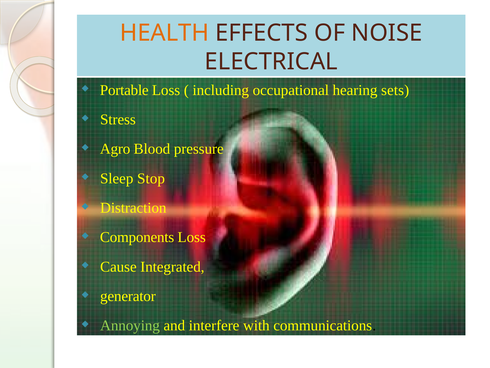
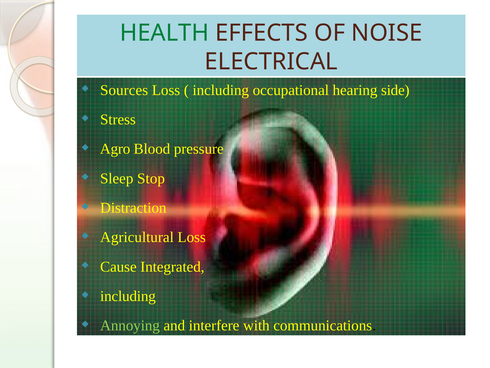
HEALTH colour: orange -> green
Portable: Portable -> Sources
sets: sets -> side
Components: Components -> Agricultural
generator at (128, 296): generator -> including
